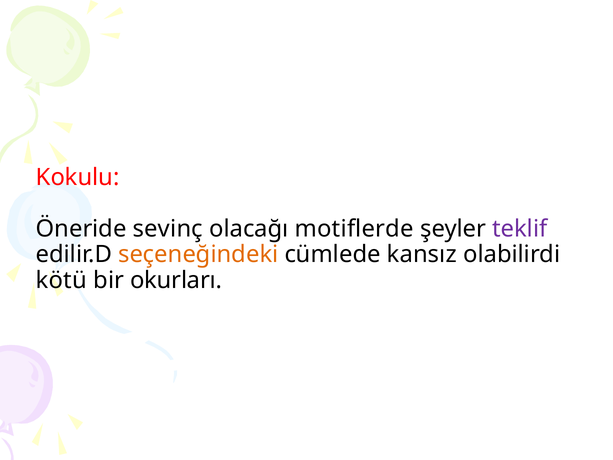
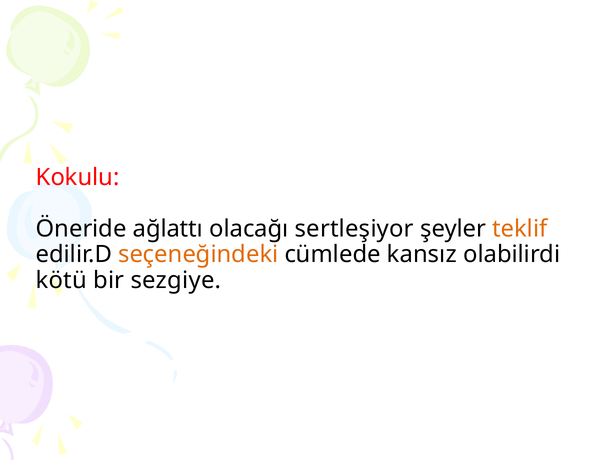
sevinç: sevinç -> ağlattı
motiflerde: motiflerde -> sertleşiyor
teklif colour: purple -> orange
okurları: okurları -> sezgiye
